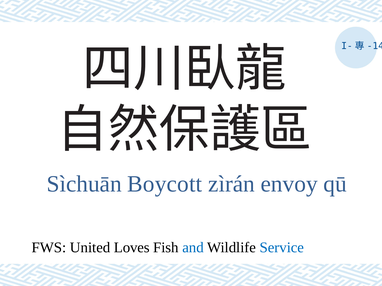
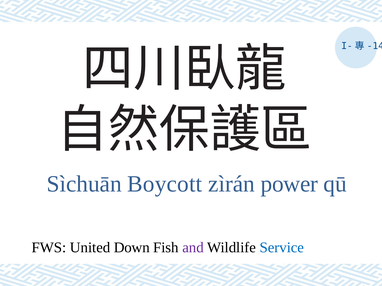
envoy: envoy -> power
Loves: Loves -> Down
and colour: blue -> purple
